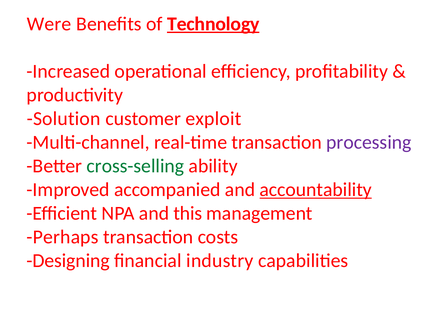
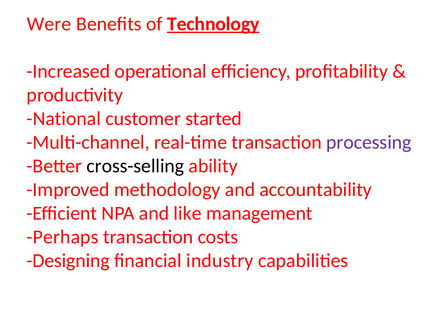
Solution: Solution -> National
exploit: exploit -> started
cross-selling colour: green -> black
accompanied: accompanied -> methodology
accountability underline: present -> none
this: this -> like
